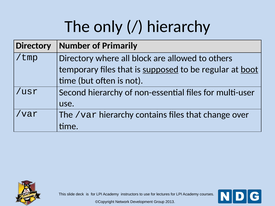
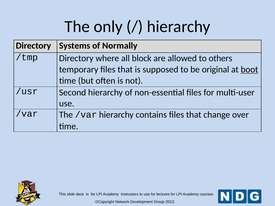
Number: Number -> Systems
Primarily: Primarily -> Normally
supposed underline: present -> none
regular: regular -> original
